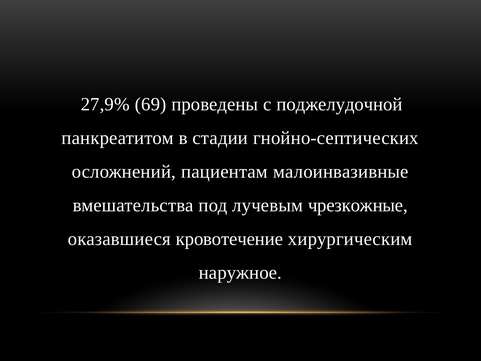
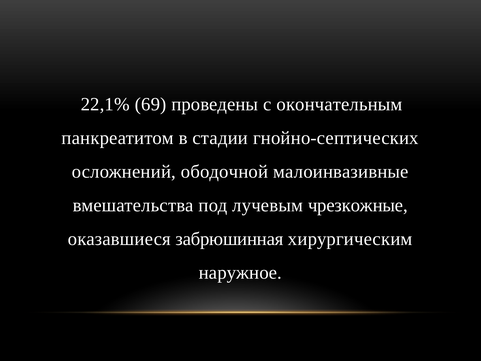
27,9%: 27,9% -> 22,1%
поджелудочной: поджелудочной -> окончательным
пациентам: пациентам -> ободочной
кровотечение: кровотечение -> забрюшинная
